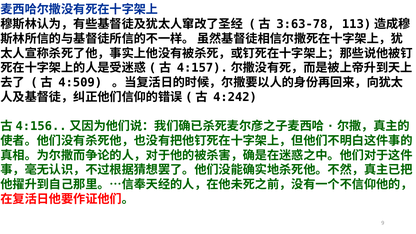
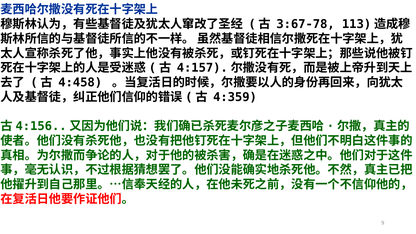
3:63-78: 3:63-78 -> 3:67-78
4:509: 4:509 -> 4:458
4:242: 4:242 -> 4:359
